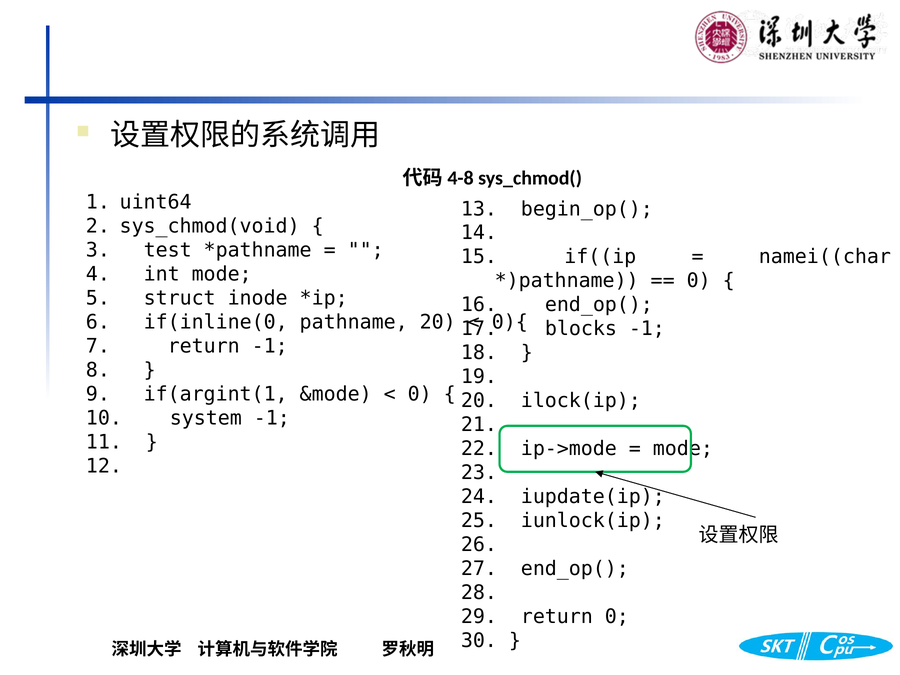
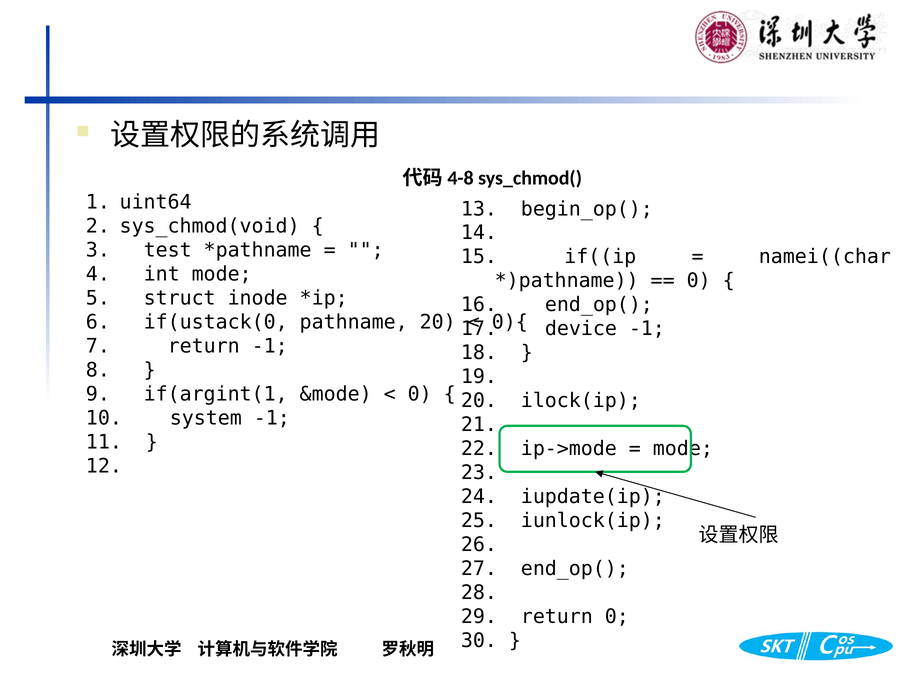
if(inline(0: if(inline(0 -> if(ustack(0
blocks: blocks -> device
